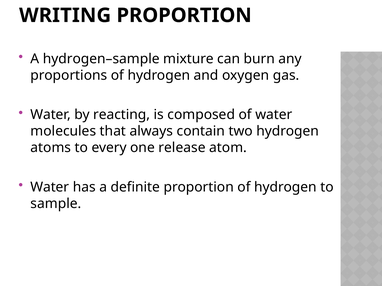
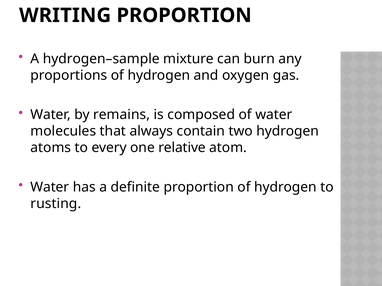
reacting: reacting -> remains
release: release -> relative
sample: sample -> rusting
